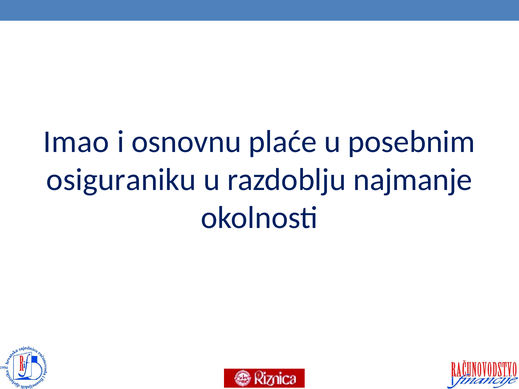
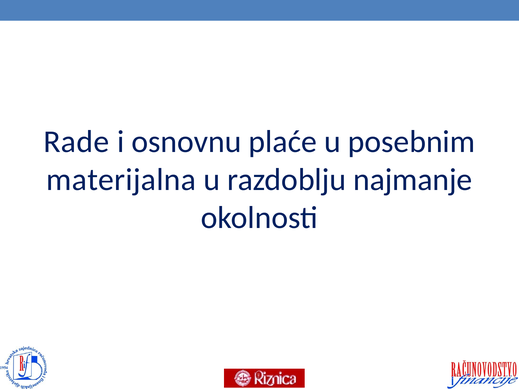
Imao: Imao -> Rade
osiguraniku: osiguraniku -> materijalna
